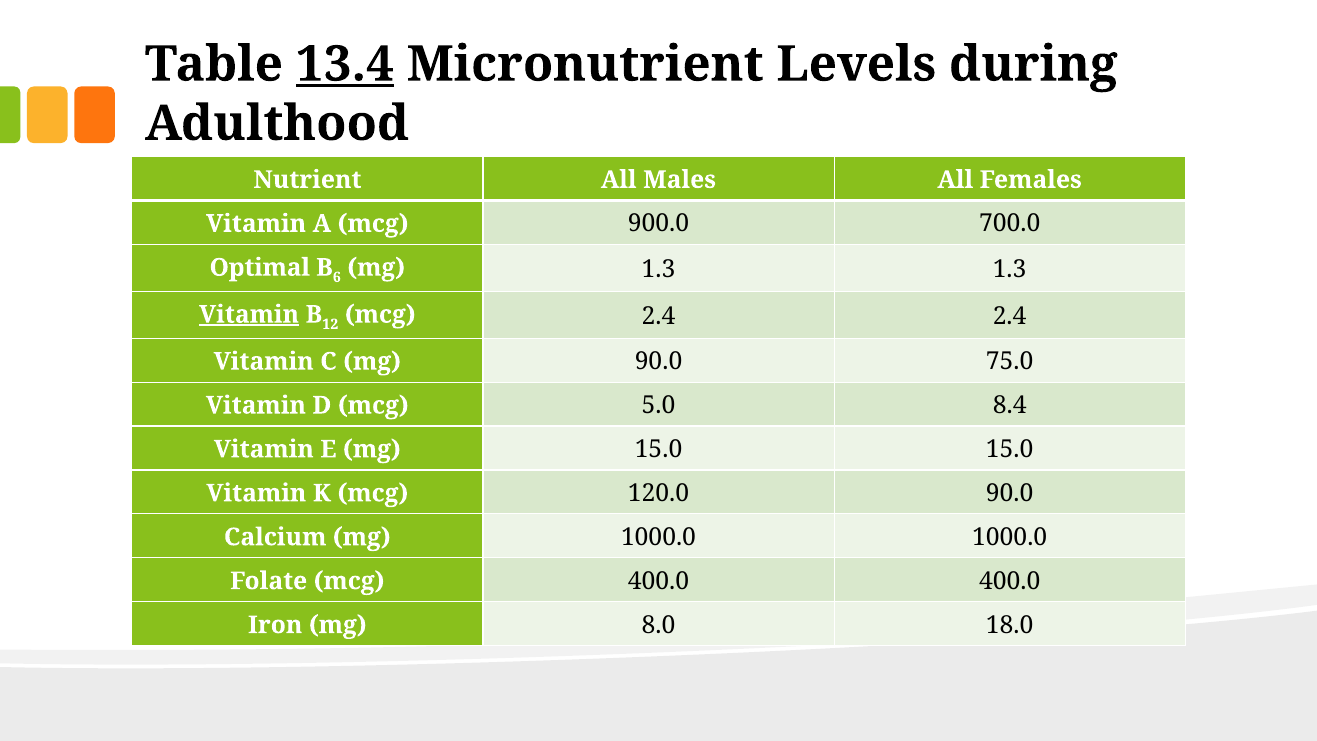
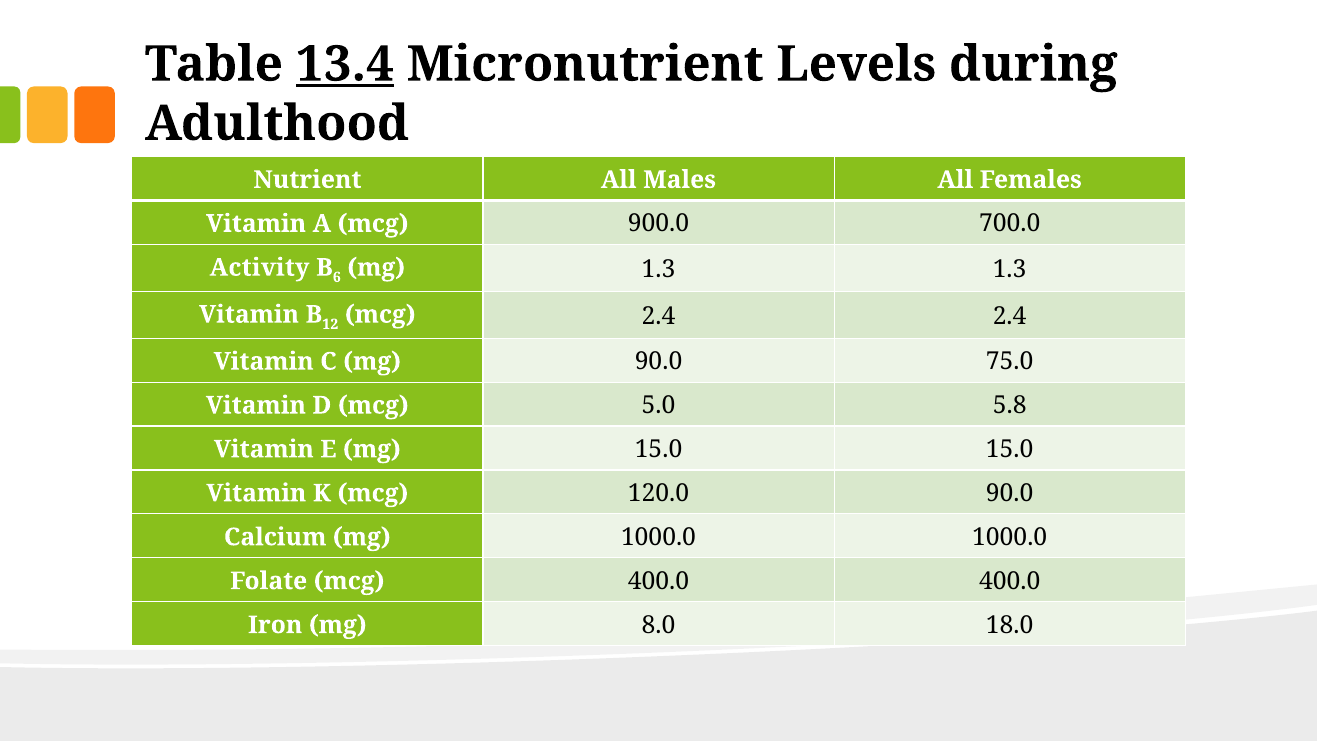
Optimal: Optimal -> Activity
Vitamin at (249, 315) underline: present -> none
8.4: 8.4 -> 5.8
